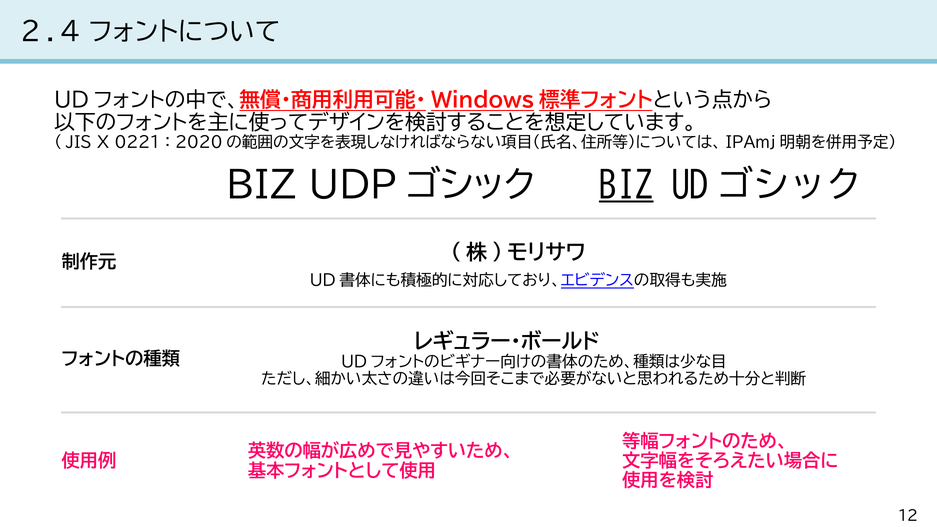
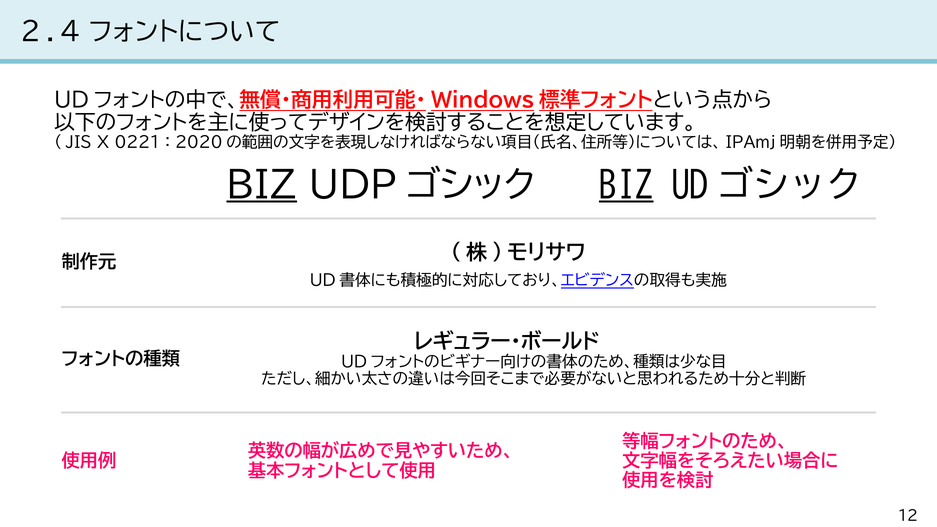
BIZ at (262, 186) underline: none -> present
